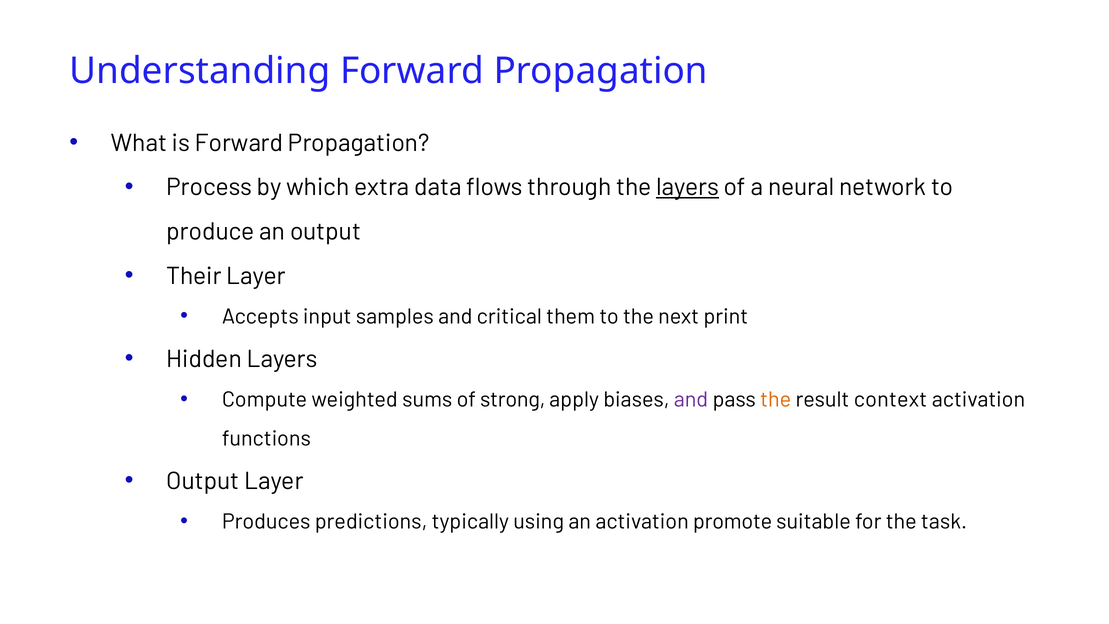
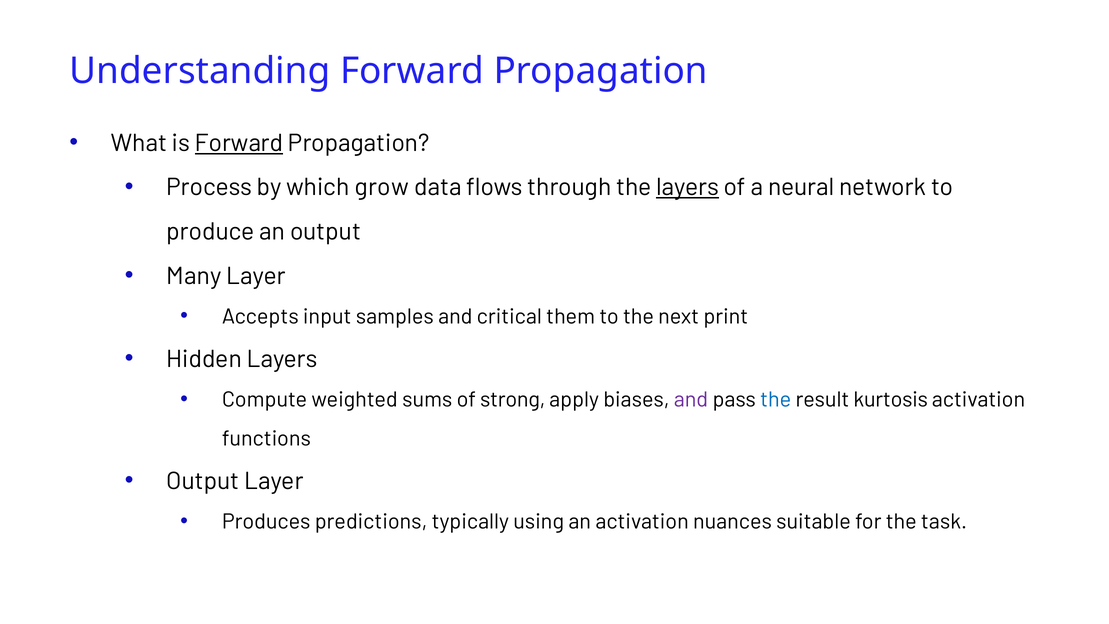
Forward at (239, 143) underline: none -> present
extra: extra -> grow
Their: Their -> Many
the at (776, 400) colour: orange -> blue
context: context -> kurtosis
promote: promote -> nuances
